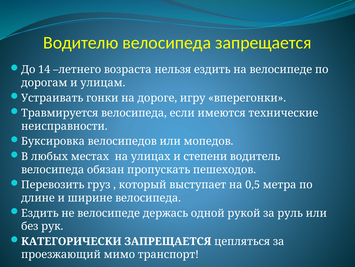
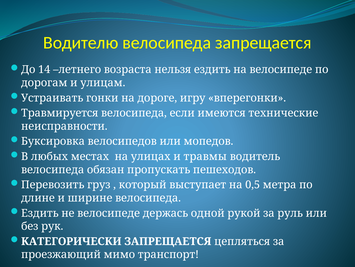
степени: степени -> травмы
